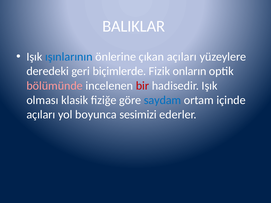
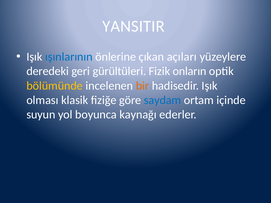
BALIKLAR: BALIKLAR -> YANSITIR
biçimlerde: biçimlerde -> gürültüleri
bölümünde colour: pink -> yellow
bir colour: red -> orange
açıları at (41, 115): açıları -> suyun
sesimizi: sesimizi -> kaynağı
